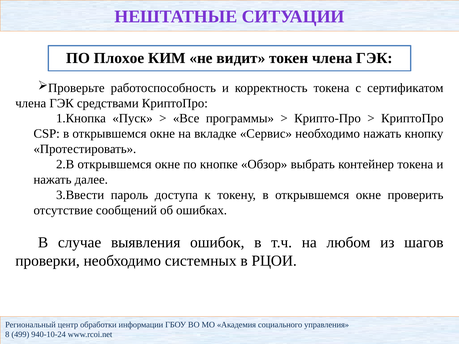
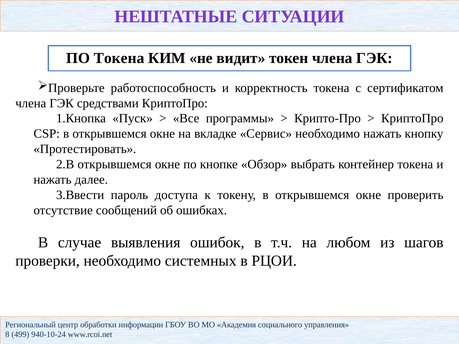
ПО Плохое: Плохое -> Токена
